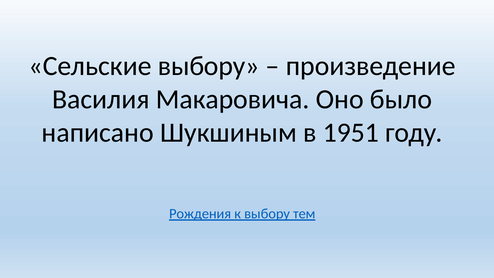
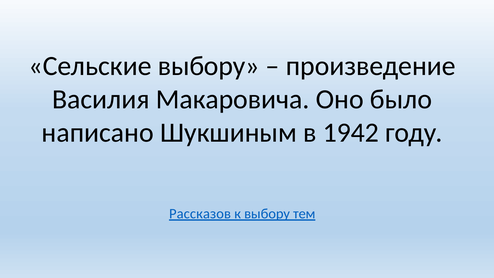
1951: 1951 -> 1942
Рождения: Рождения -> Рассказов
